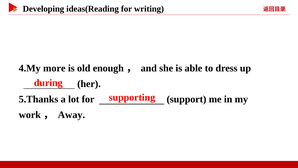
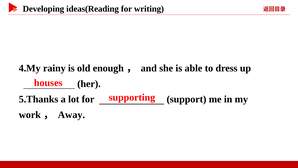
more: more -> rainy
during: during -> houses
